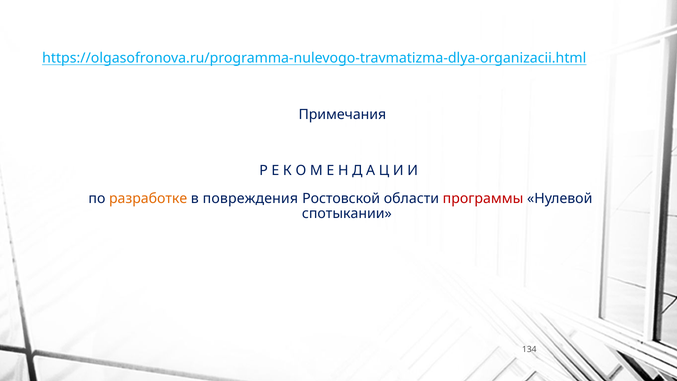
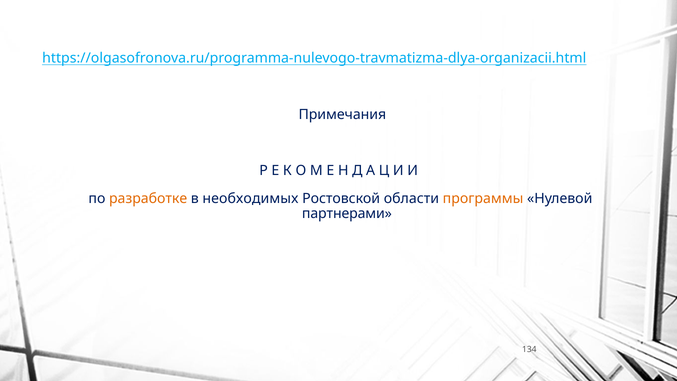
повреждения: повреждения -> необходимых
программы colour: red -> orange
спотыкании: спотыкании -> партнерами
